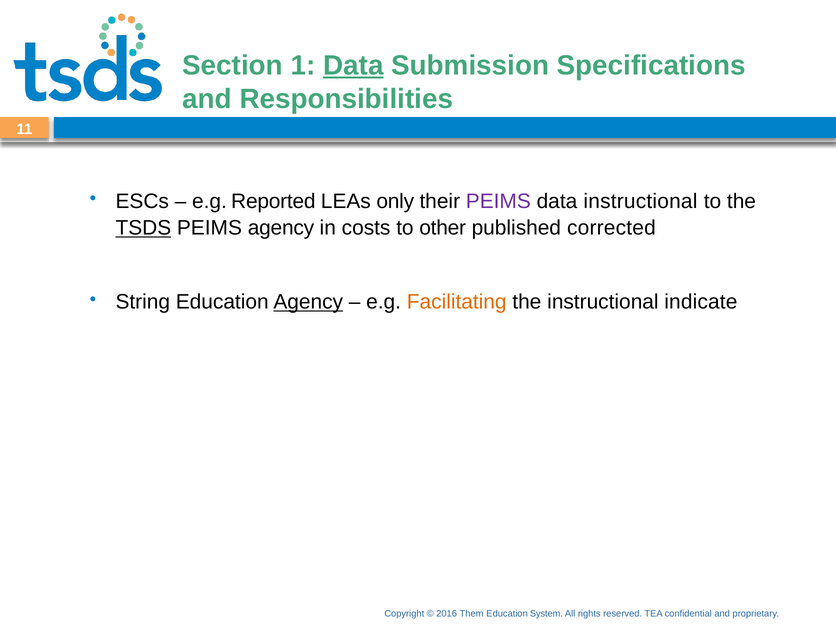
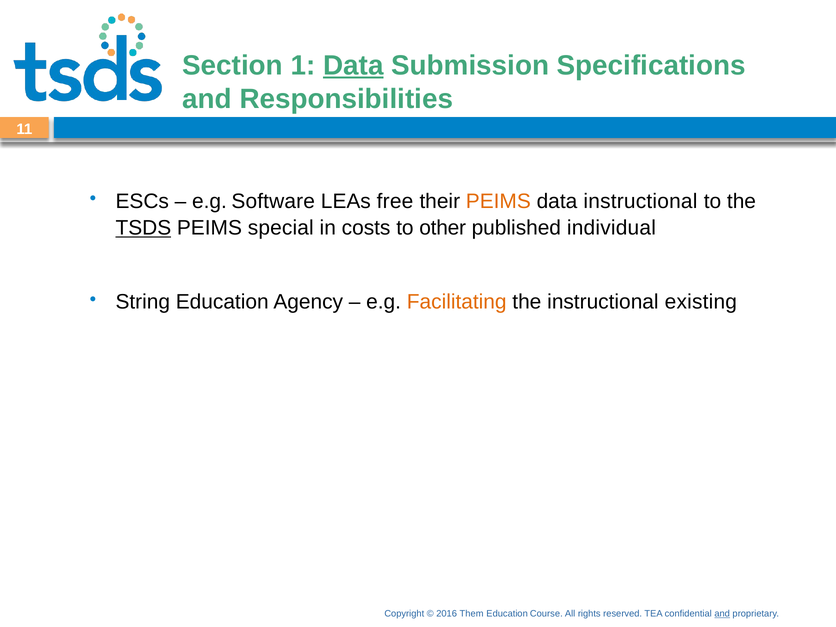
Reported: Reported -> Software
only: only -> free
PEIMS at (498, 201) colour: purple -> orange
PEIMS agency: agency -> special
corrected: corrected -> individual
Agency at (308, 302) underline: present -> none
indicate: indicate -> existing
System: System -> Course
and at (722, 614) underline: none -> present
